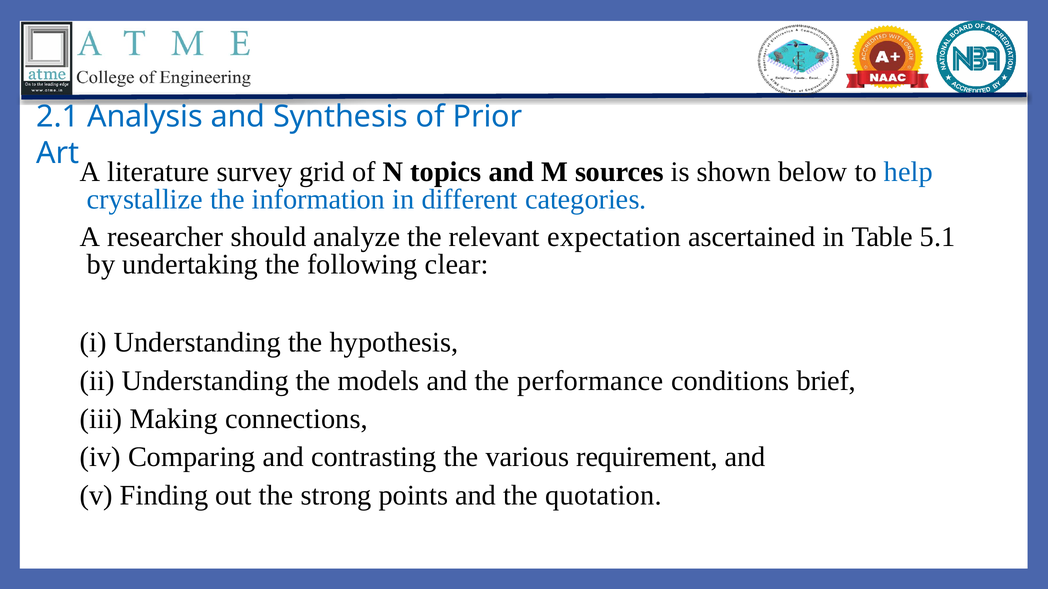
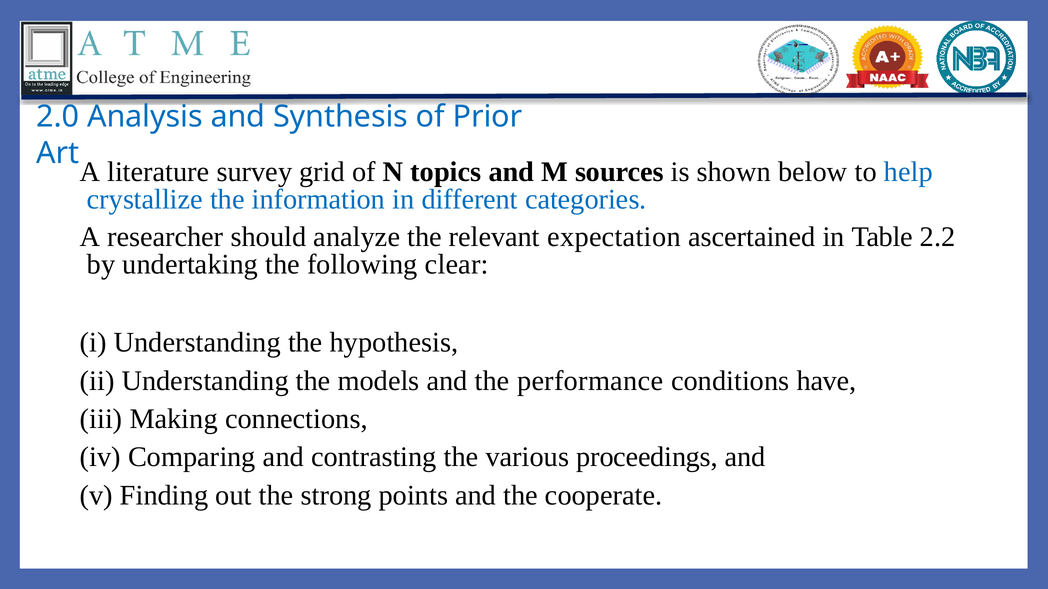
2.1: 2.1 -> 2.0
5.1: 5.1 -> 2.2
brief: brief -> have
requirement: requirement -> proceedings
quotation: quotation -> cooperate
